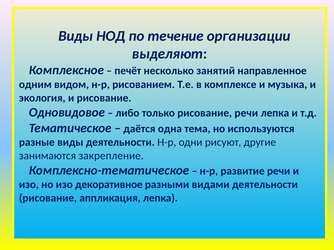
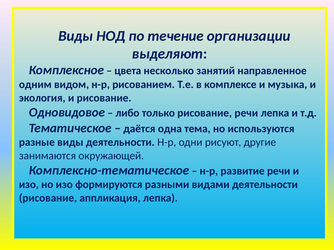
печёт: печёт -> цвета
закрепление: закрепление -> окружающей
декоративное: декоративное -> формируются
